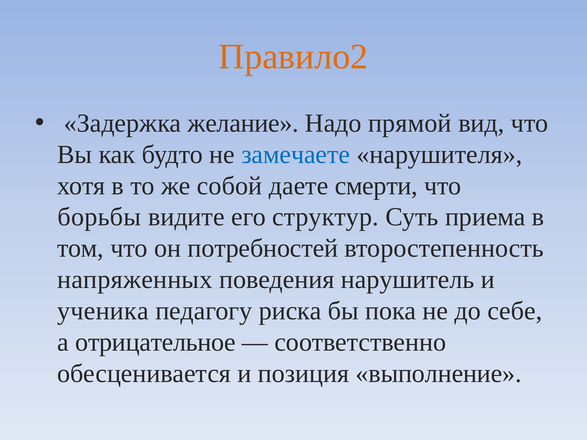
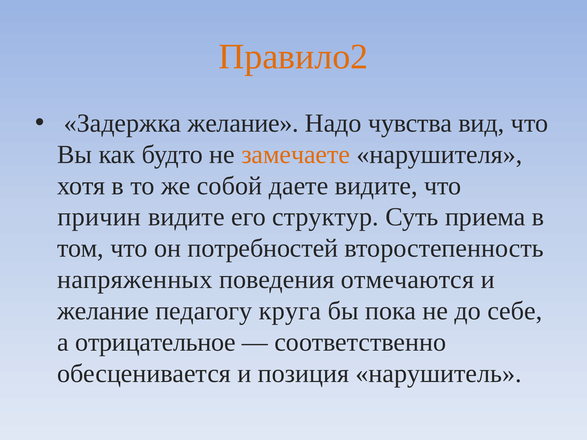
прямой: прямой -> чувства
замечаете colour: blue -> orange
даете смерти: смерти -> видите
борьбы: борьбы -> причин
нарушитель: нарушитель -> отмечаются
ученика at (103, 311): ученика -> желание
риска: риска -> круга
выполнение: выполнение -> нарушитель
